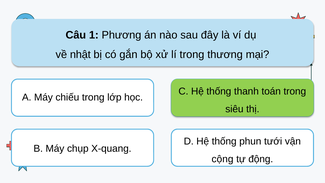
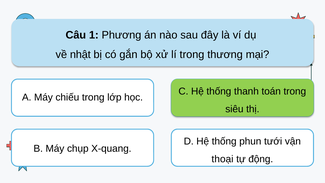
cộng: cộng -> thoại
